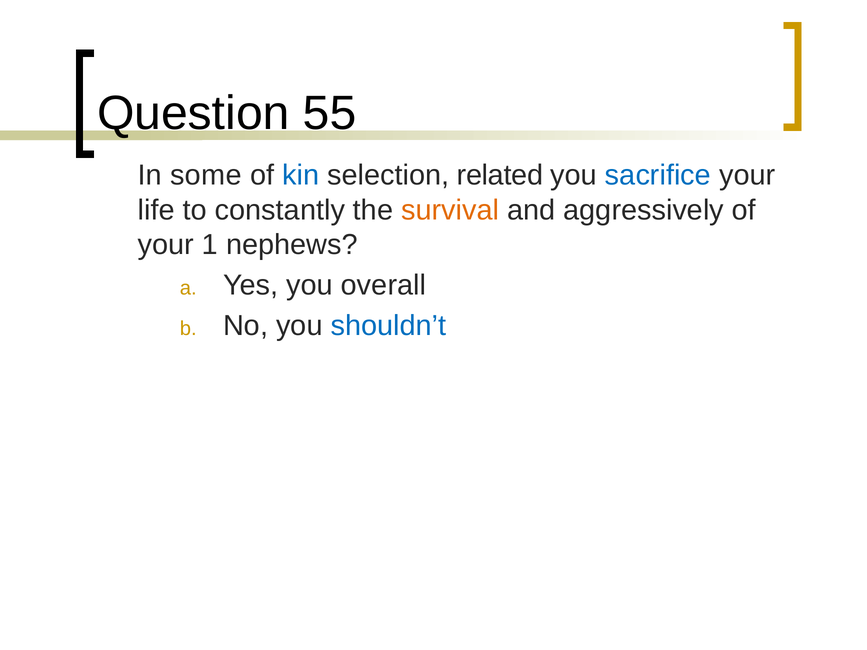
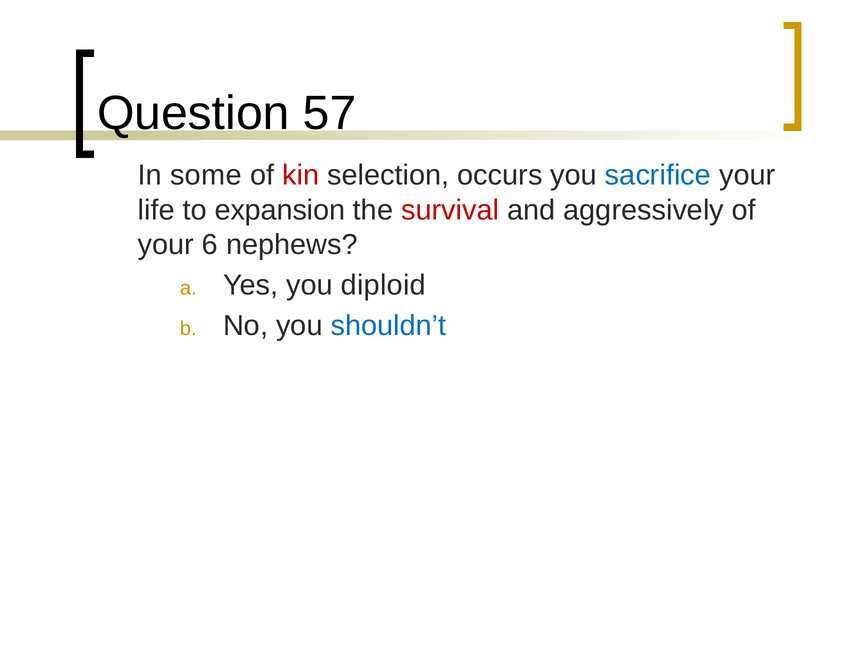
55: 55 -> 57
kin colour: blue -> red
related: related -> occurs
constantly: constantly -> expansion
survival colour: orange -> red
1: 1 -> 6
overall: overall -> diploid
